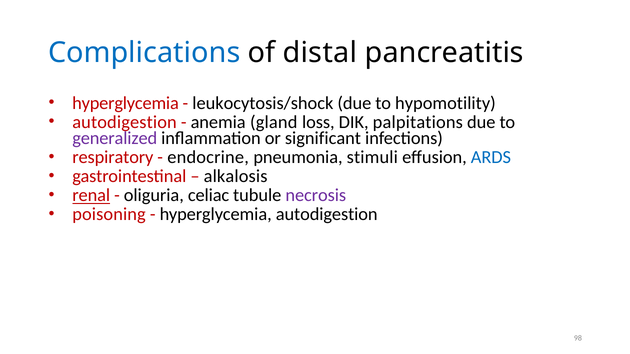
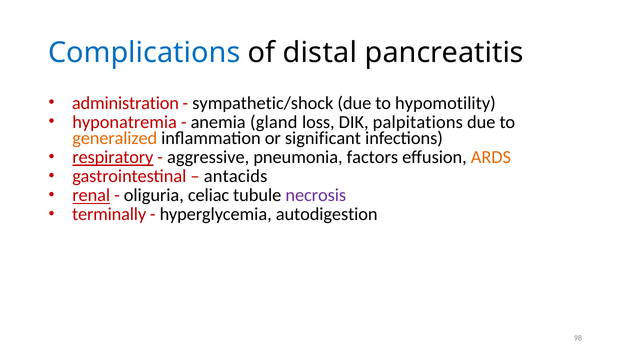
hyperglycemia at (125, 103): hyperglycemia -> administration
leukocytosis/shock: leukocytosis/shock -> sympathetic/shock
autodigestion at (125, 122): autodigestion -> hyponatremia
generalized colour: purple -> orange
respiratory underline: none -> present
endocrine: endocrine -> aggressive
stimuli: stimuli -> factors
ARDS colour: blue -> orange
alkalosis: alkalosis -> antacids
poisoning: poisoning -> terminally
